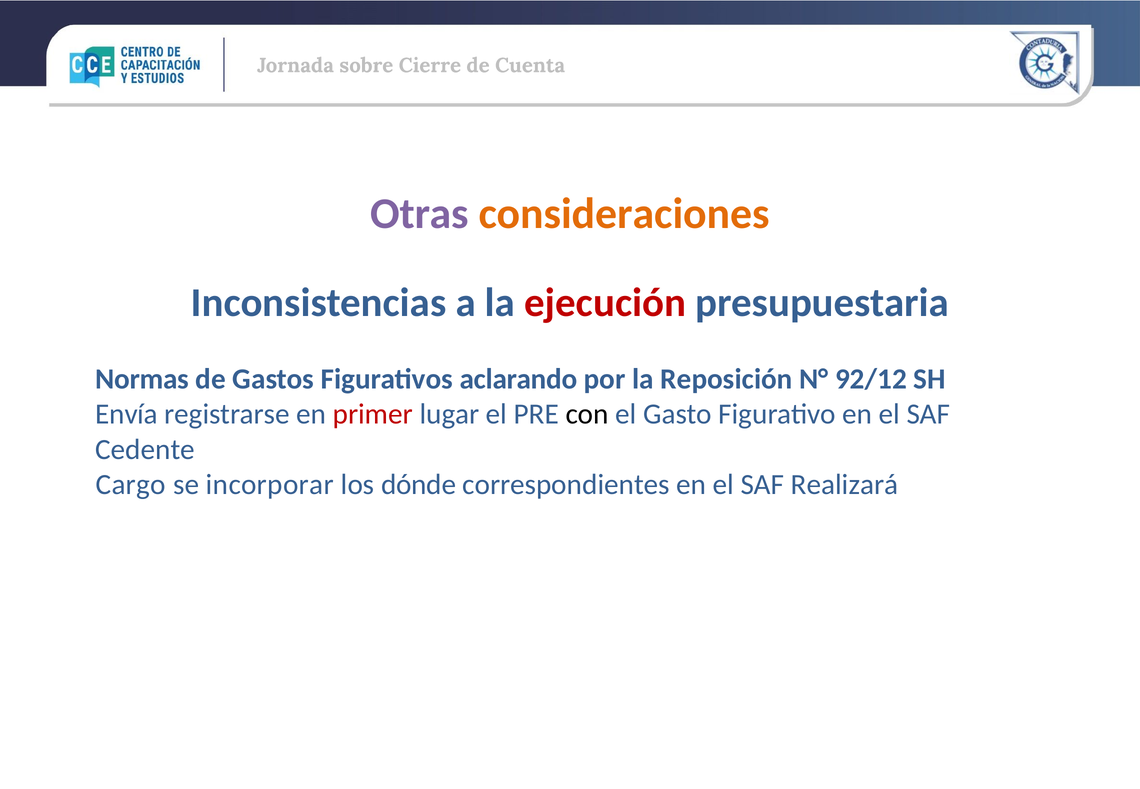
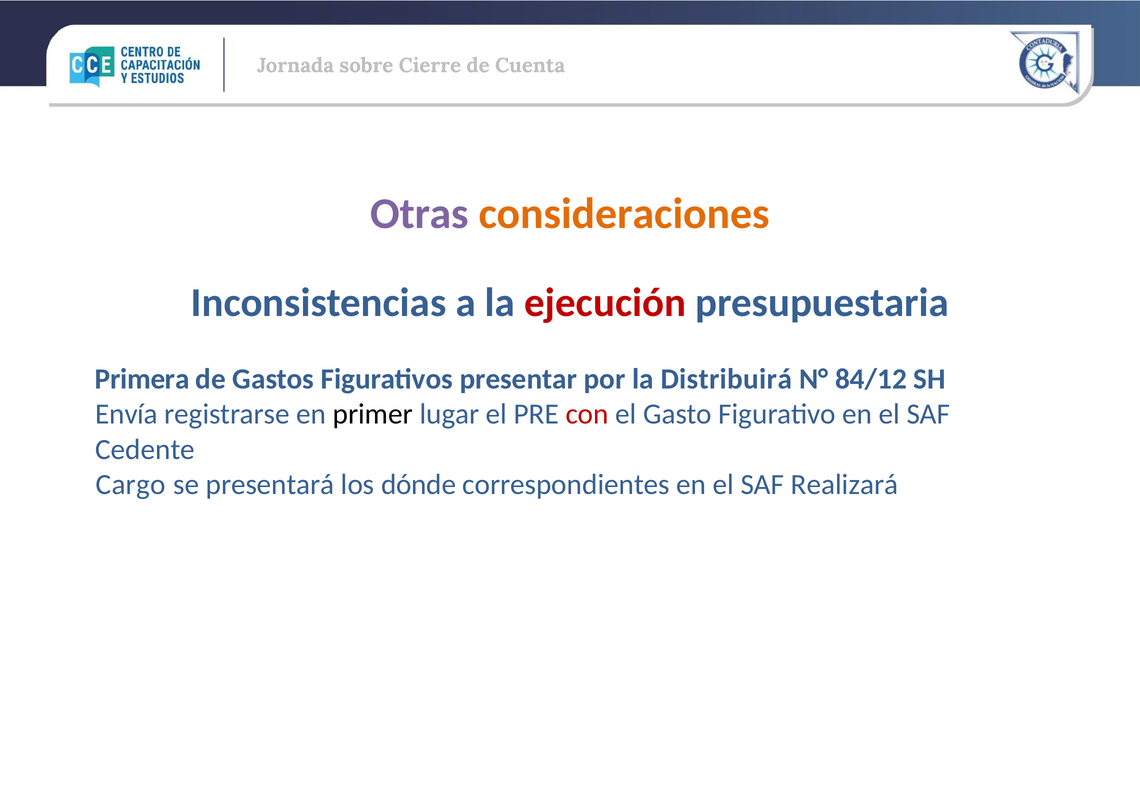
Normas: Normas -> Primera
aclarando: aclarando -> presentar
Reposición: Reposición -> Distribuirá
92/12: 92/12 -> 84/12
primer colour: red -> black
con colour: black -> red
incorporar: incorporar -> presentará
